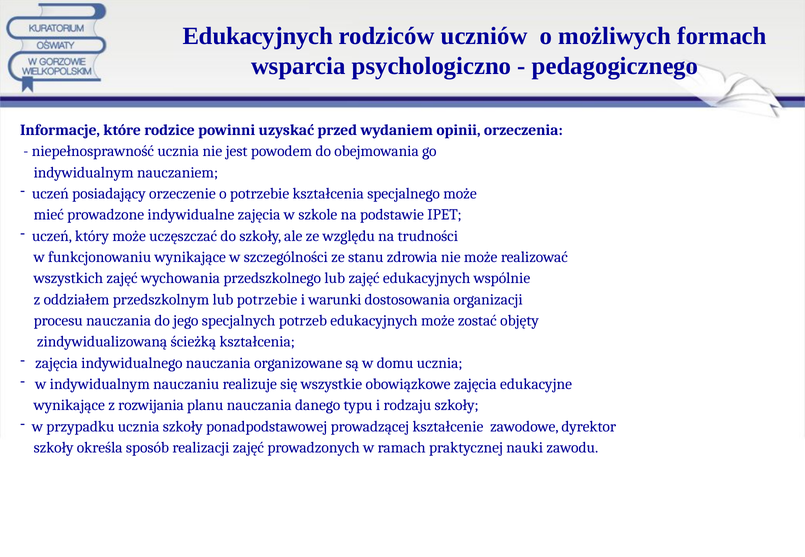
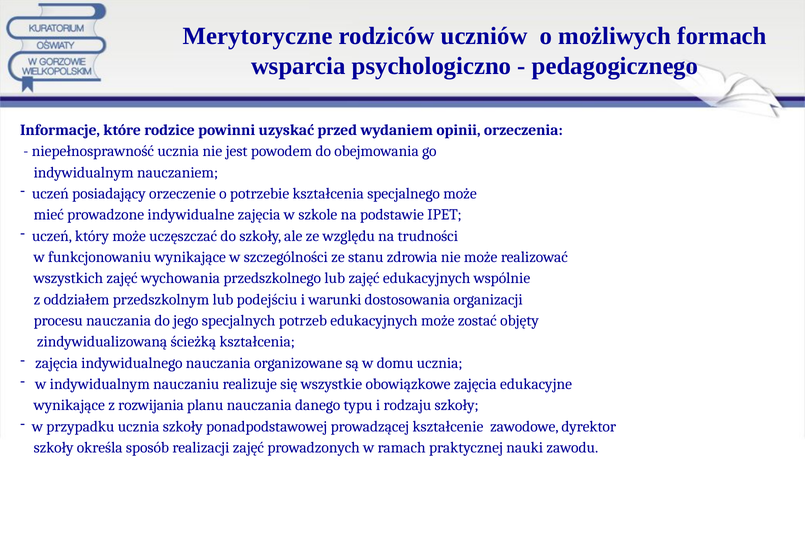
Edukacyjnych at (258, 36): Edukacyjnych -> Merytoryczne
lub potrzebie: potrzebie -> podejściu
